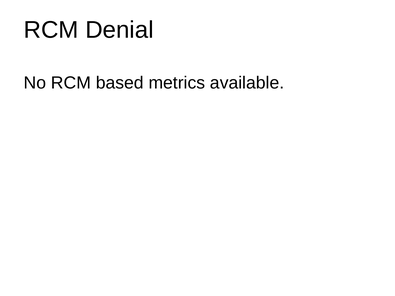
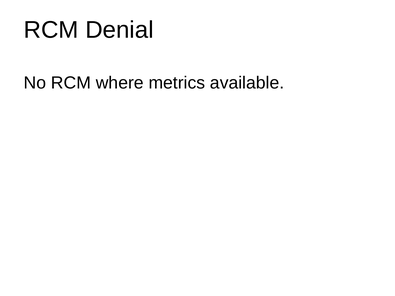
based: based -> where
